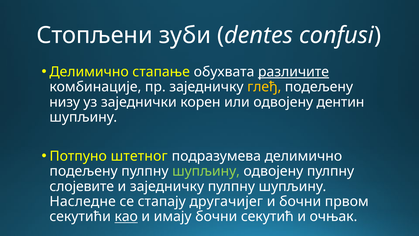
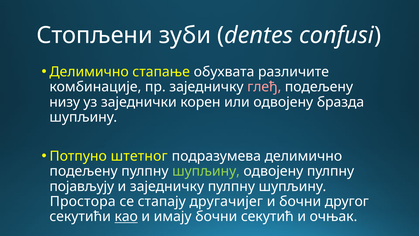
различите underline: present -> none
глеђ colour: yellow -> pink
дентин: дентин -> бразда
слојевите: слојевите -> појављују
Наследне: Наследне -> Простора
првом: првом -> другог
